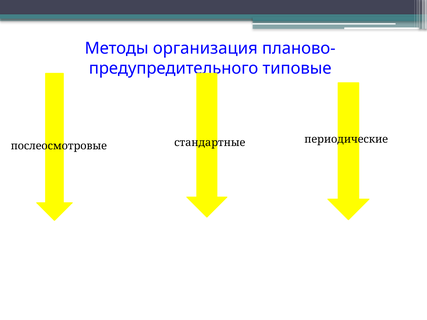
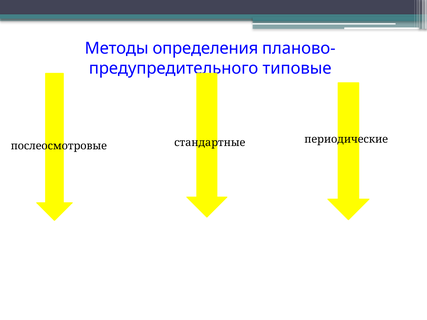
организация: организация -> определения
